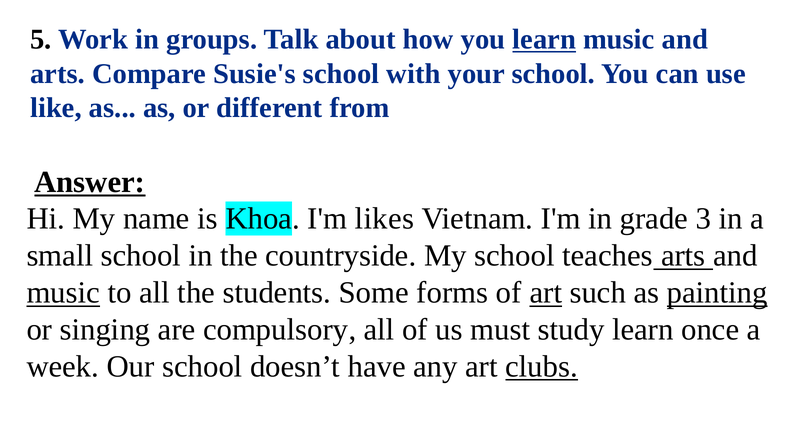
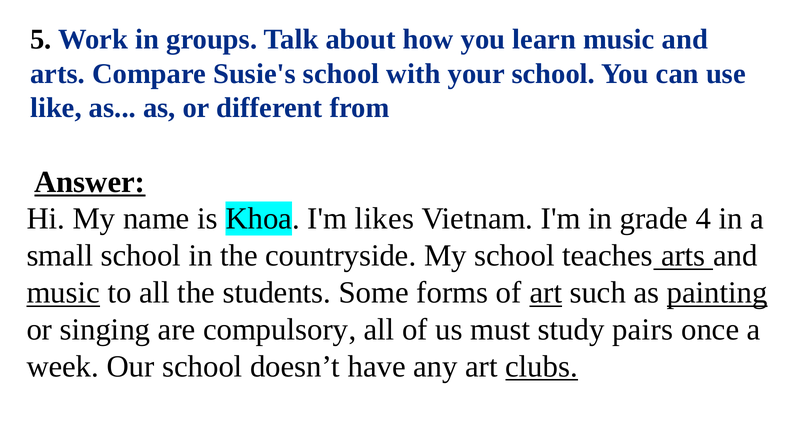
learn at (544, 39) underline: present -> none
3: 3 -> 4
study learn: learn -> pairs
